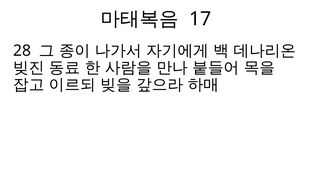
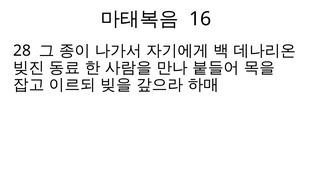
17: 17 -> 16
